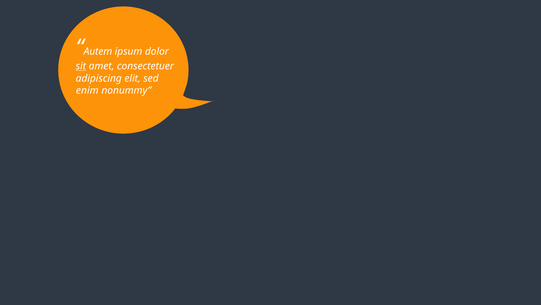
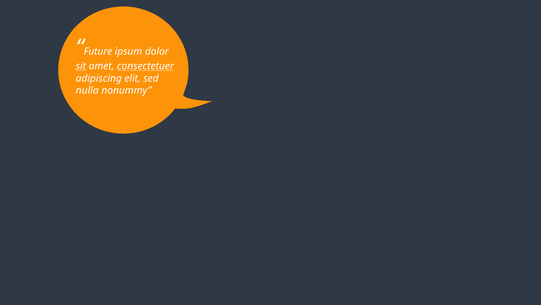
Autem: Autem -> Future
consectetuer underline: none -> present
enim: enim -> nulla
